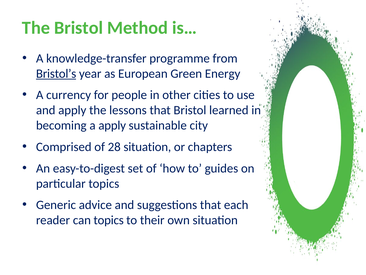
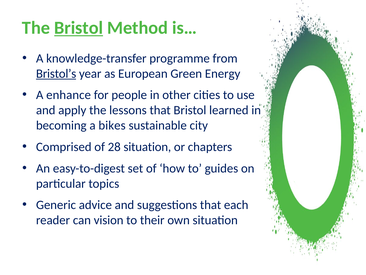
Bristol at (79, 28) underline: none -> present
currency: currency -> enhance
a apply: apply -> bikes
can topics: topics -> vision
